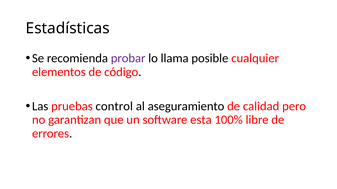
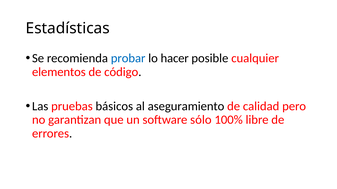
probar colour: purple -> blue
llama: llama -> hacer
control: control -> básicos
esta: esta -> sólo
